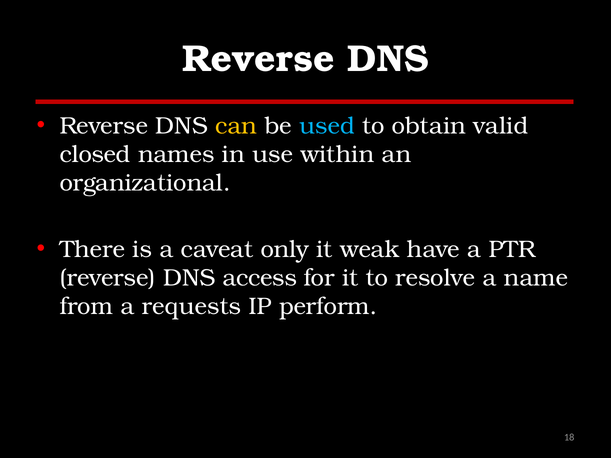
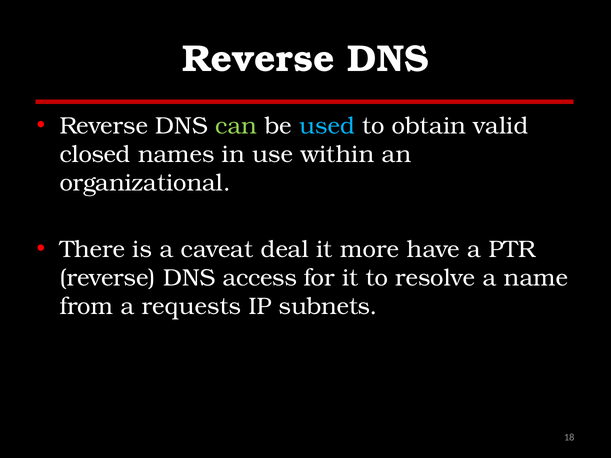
can colour: yellow -> light green
only: only -> deal
weak: weak -> more
perform: perform -> subnets
